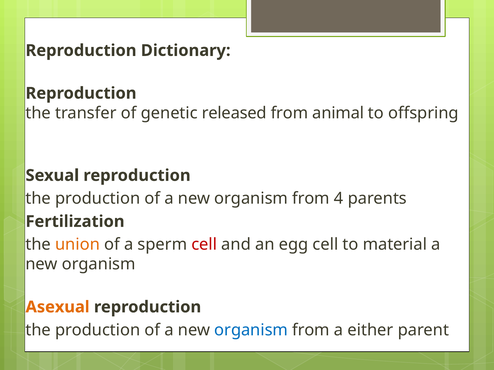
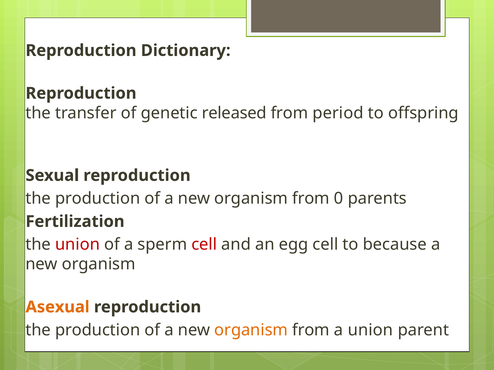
animal: animal -> period
4: 4 -> 0
union at (78, 245) colour: orange -> red
material: material -> because
organism at (251, 330) colour: blue -> orange
a either: either -> union
